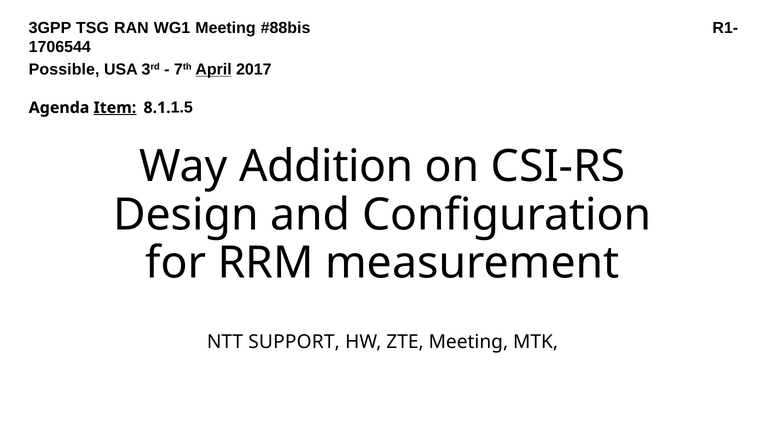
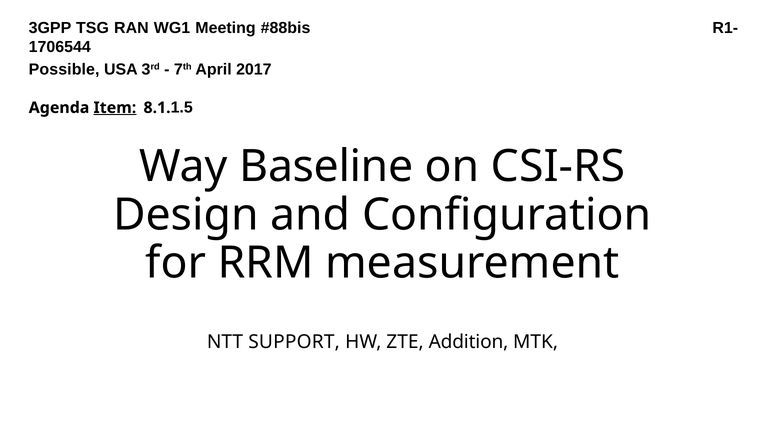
April underline: present -> none
Addition: Addition -> Baseline
ZTE Meeting: Meeting -> Addition
